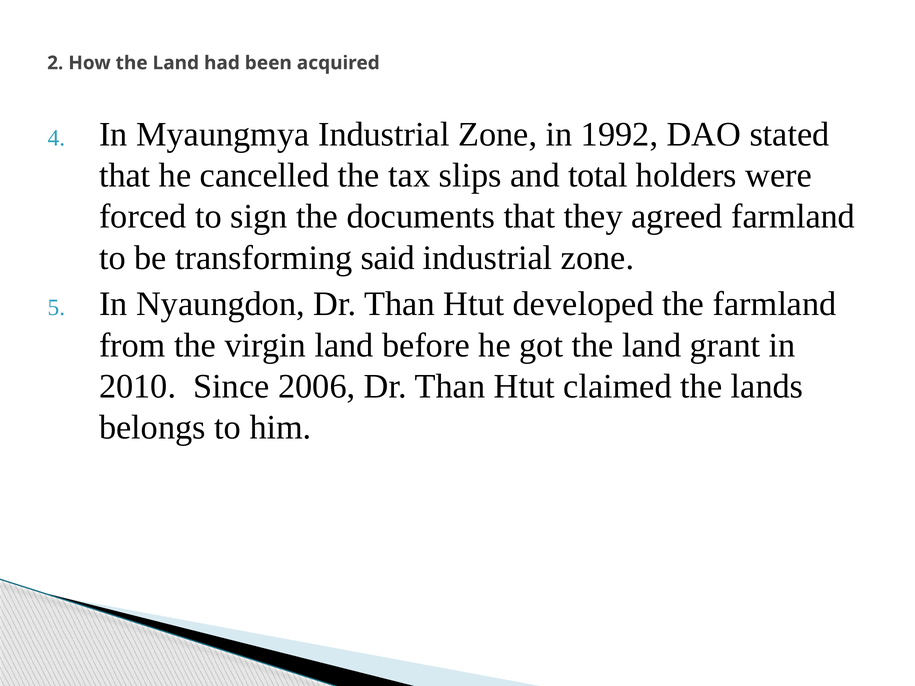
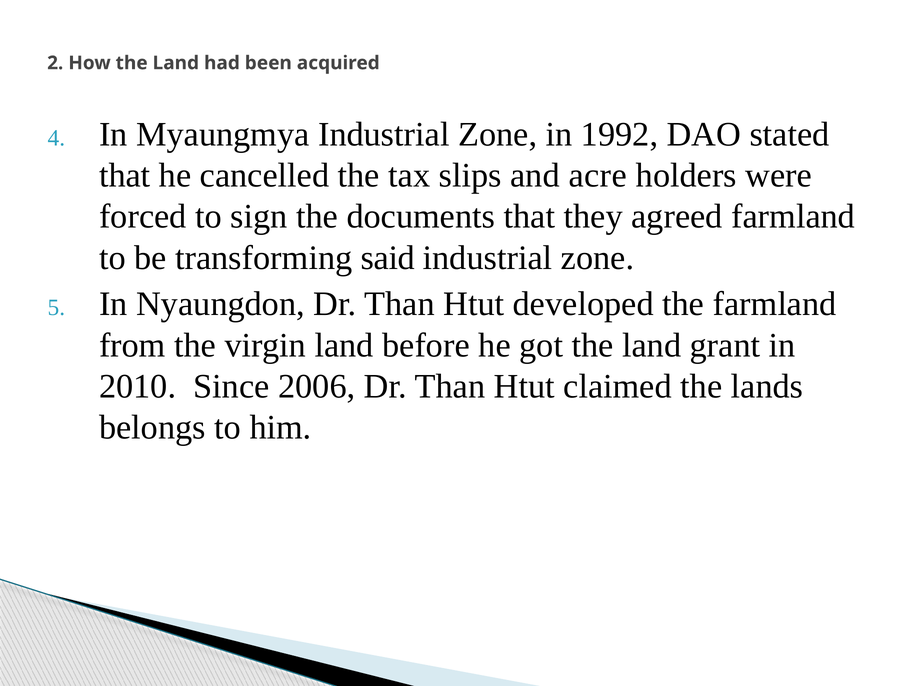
total: total -> acre
